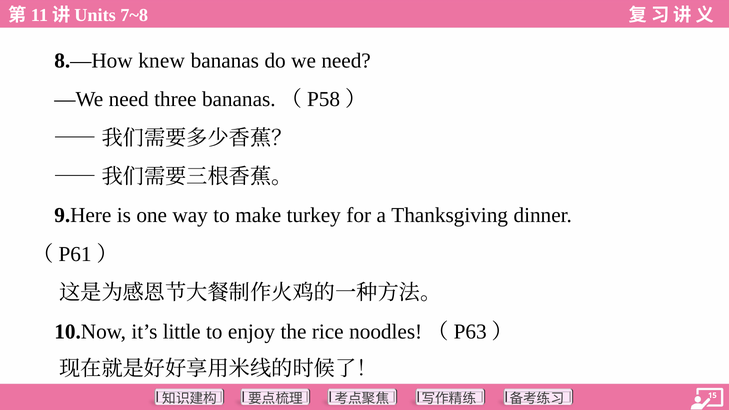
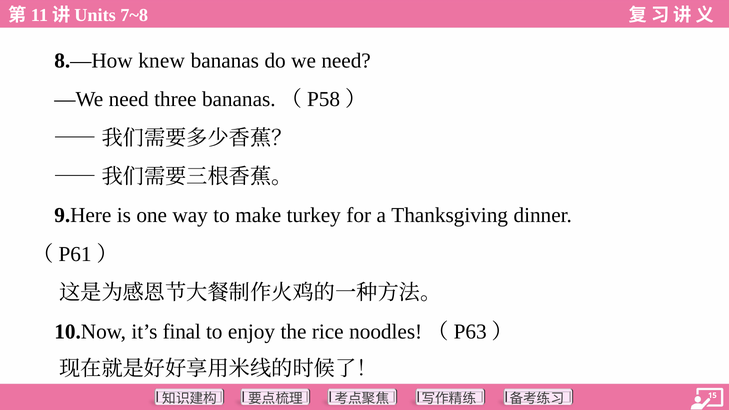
little: little -> final
